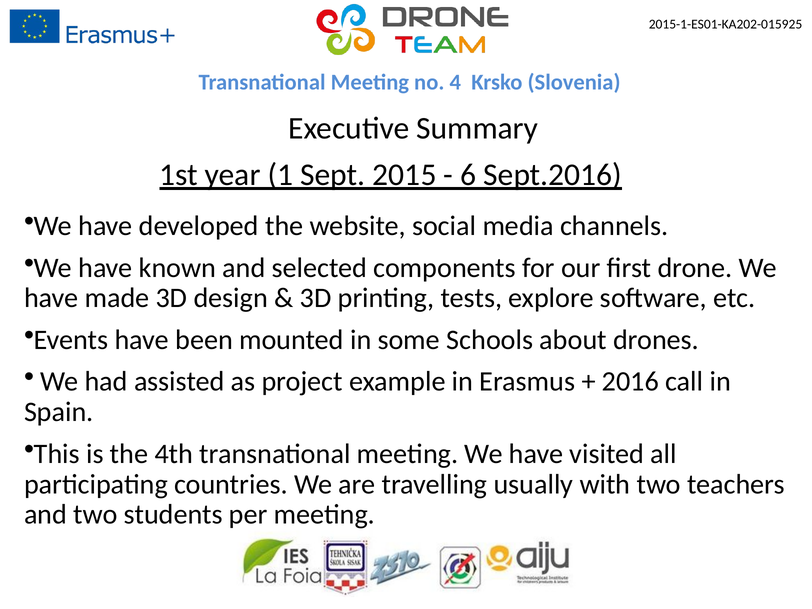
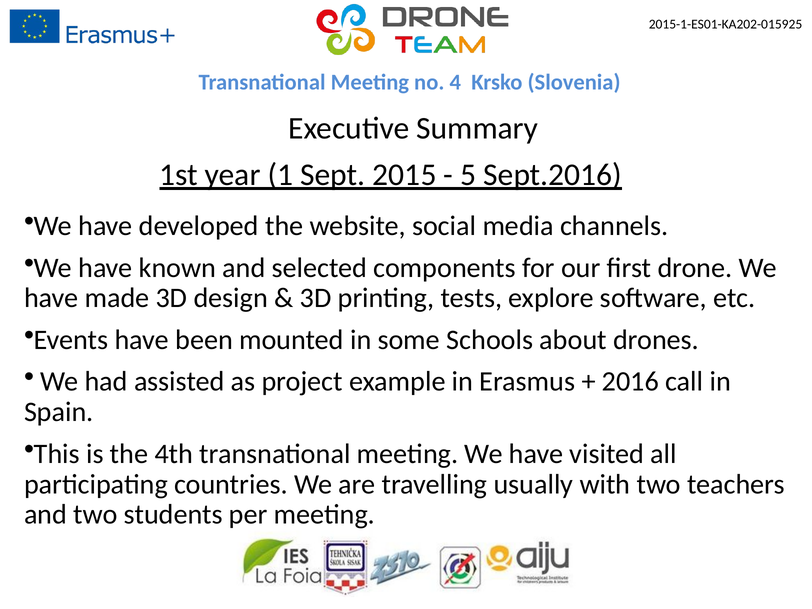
6: 6 -> 5
